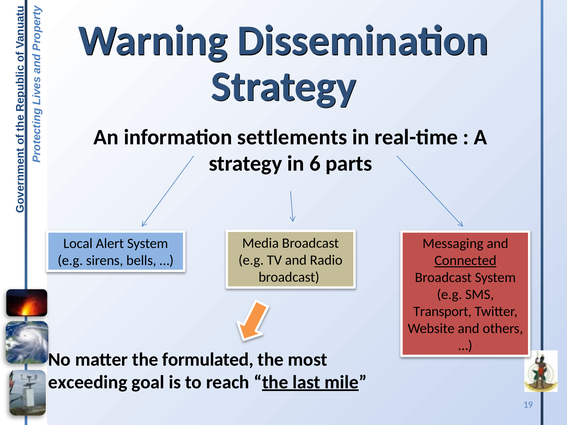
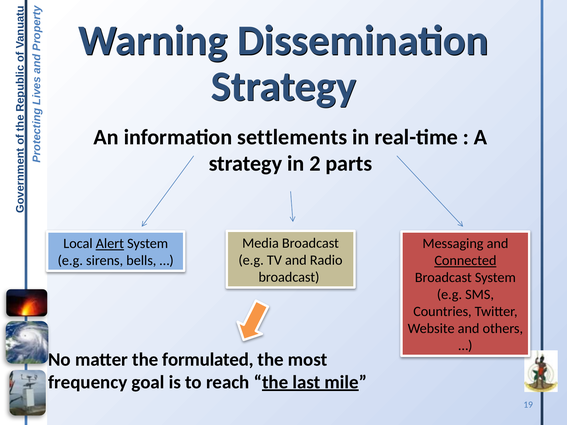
6: 6 -> 2
Alert underline: none -> present
Transport: Transport -> Countries
exceeding: exceeding -> frequency
